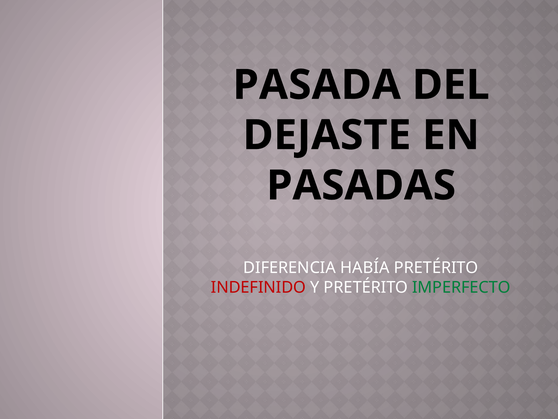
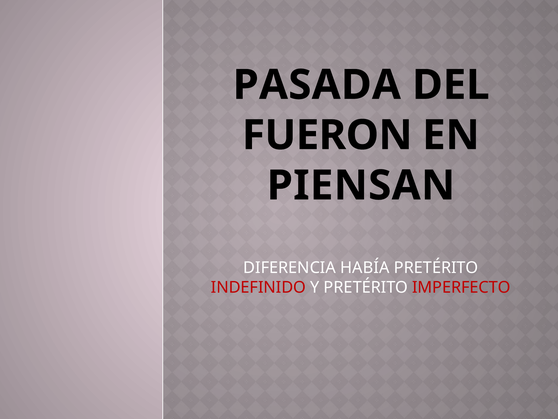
DEJASTE: DEJASTE -> FUERON
PASADAS: PASADAS -> PIENSAN
IMPERFECTO colour: green -> red
